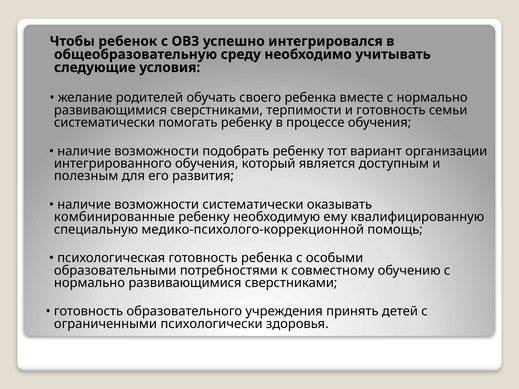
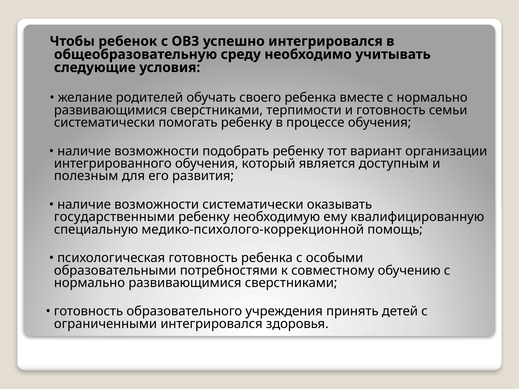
комбинированные: комбинированные -> государственными
ограниченными психологически: психологически -> интегрировался
